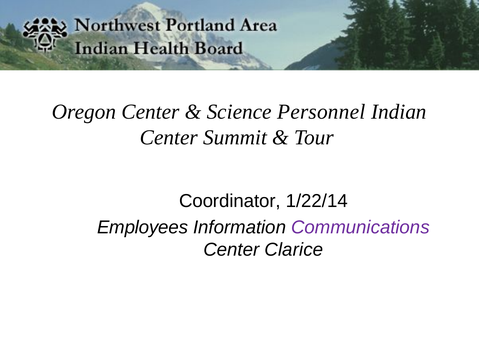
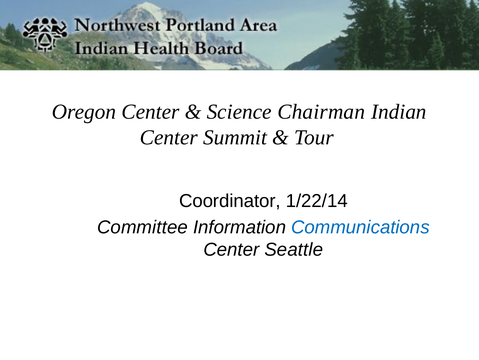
Personnel: Personnel -> Chairman
Employees: Employees -> Committee
Communications colour: purple -> blue
Clarice: Clarice -> Seattle
